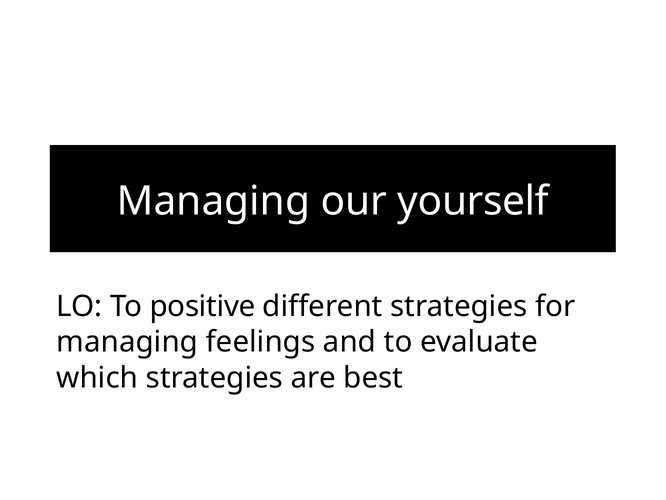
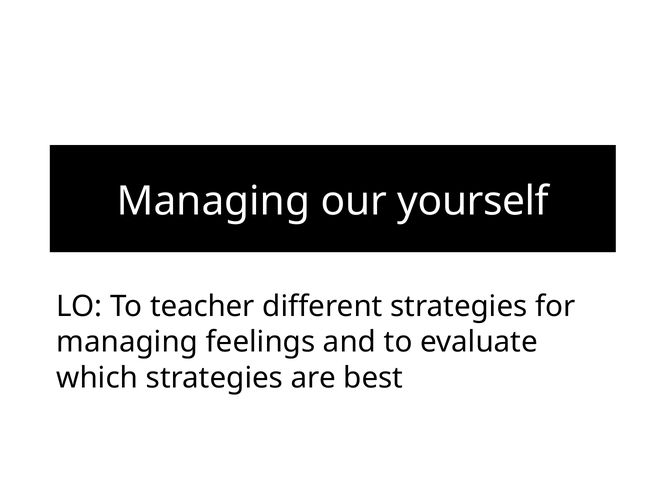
positive: positive -> teacher
